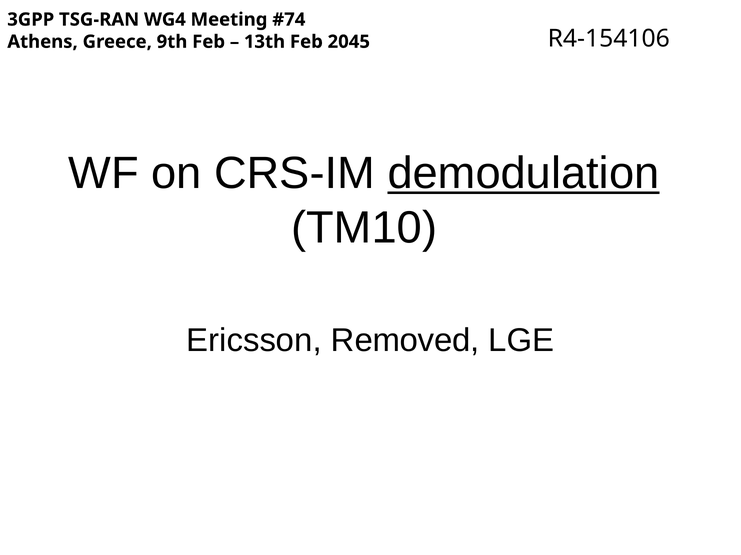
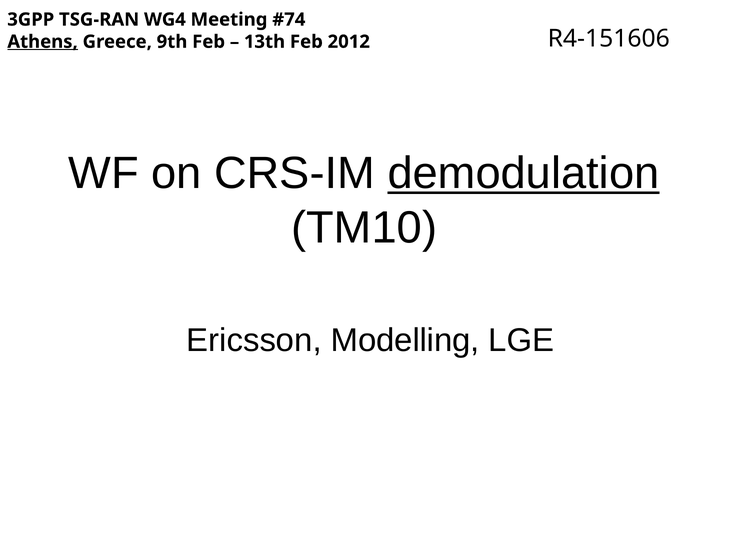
R4-154106: R4-154106 -> R4-151606
Athens underline: none -> present
2045: 2045 -> 2012
Removed: Removed -> Modelling
